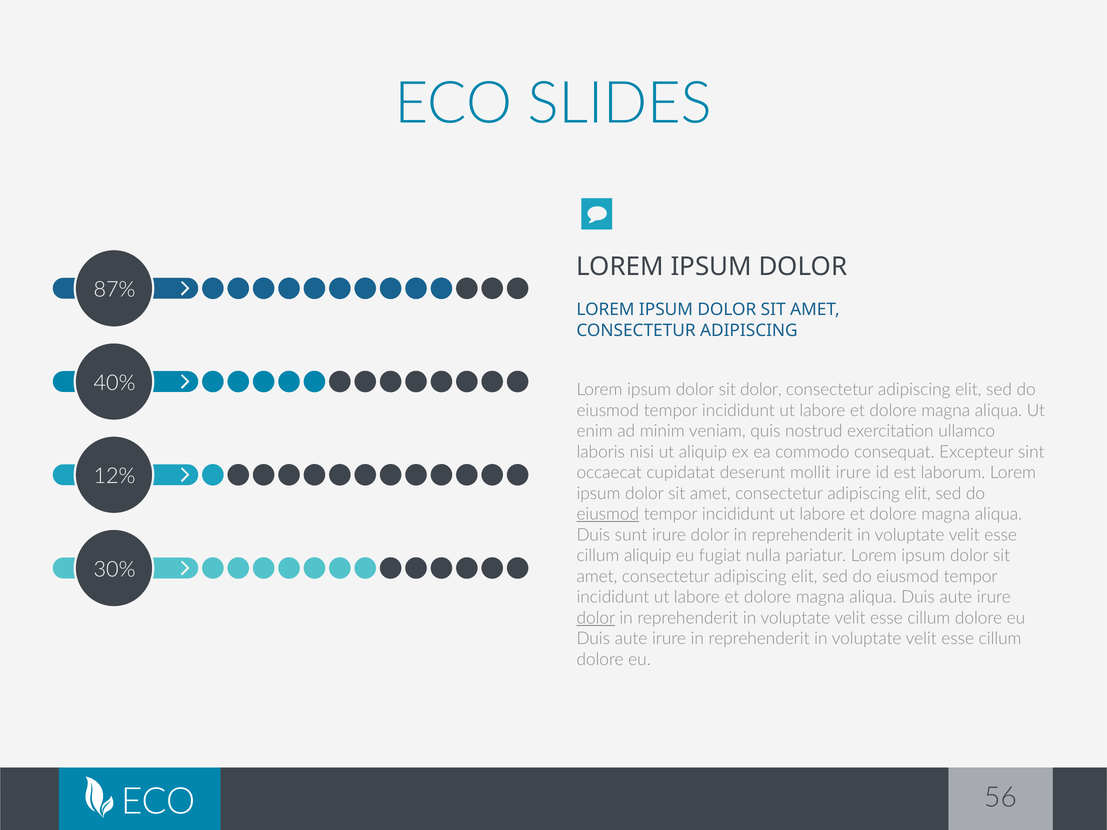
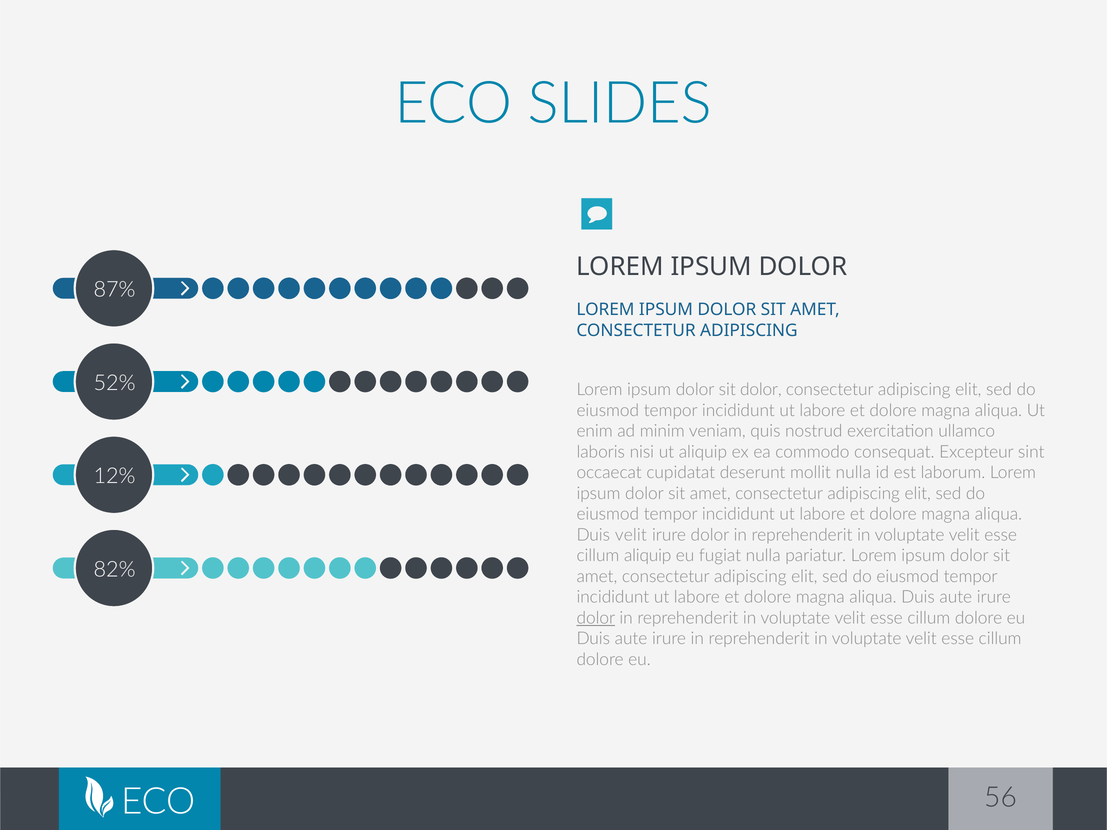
40%: 40% -> 52%
mollit irure: irure -> nulla
eiusmod at (608, 514) underline: present -> none
Duis sunt: sunt -> velit
30%: 30% -> 82%
